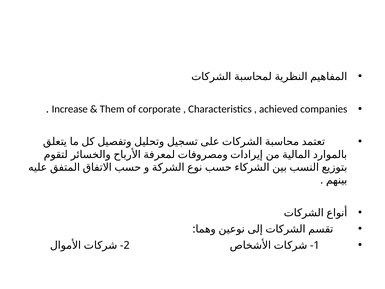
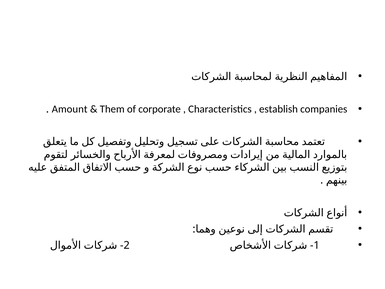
Increase: Increase -> Amount
achieved: achieved -> establish
